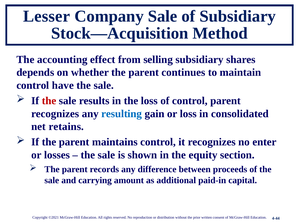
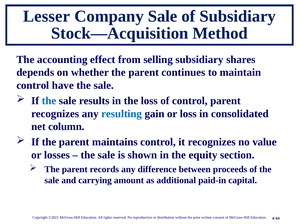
the at (49, 101) colour: red -> blue
retains: retains -> column
enter: enter -> value
